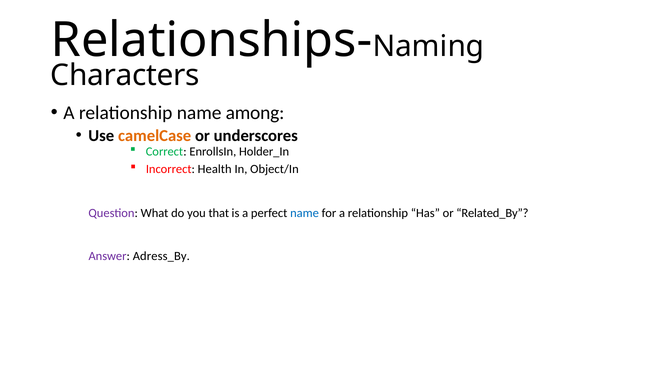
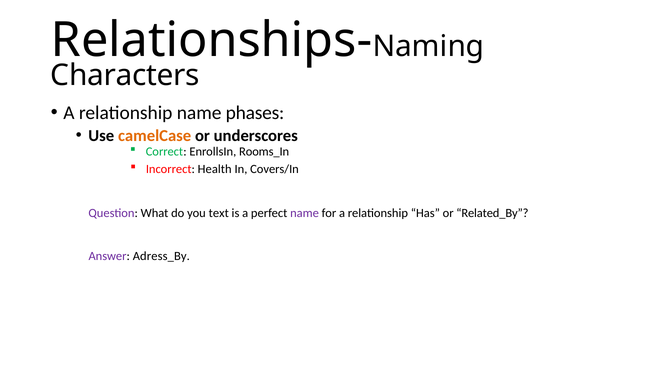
among: among -> phases
Holder_In: Holder_In -> Rooms_In
Object/In: Object/In -> Covers/In
that: that -> text
name at (305, 213) colour: blue -> purple
